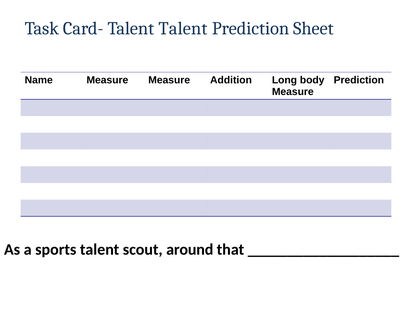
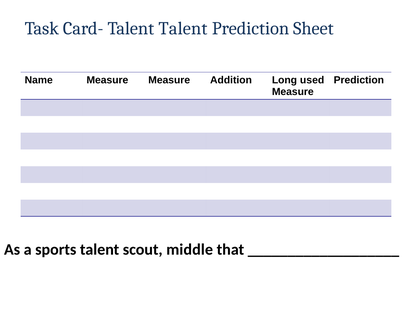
body: body -> used
around: around -> middle
